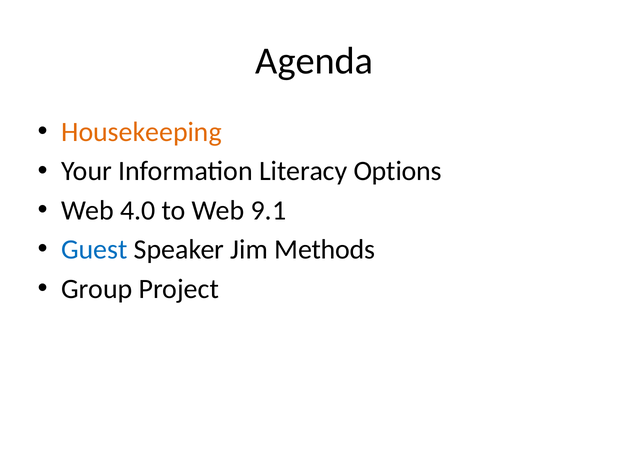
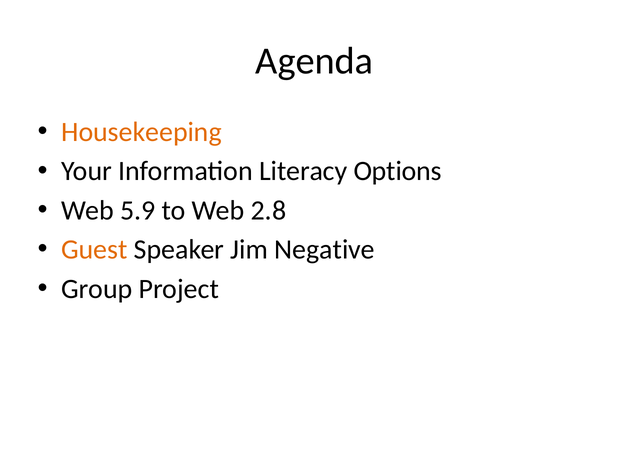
4.0: 4.0 -> 5.9
9.1: 9.1 -> 2.8
Guest colour: blue -> orange
Methods: Methods -> Negative
